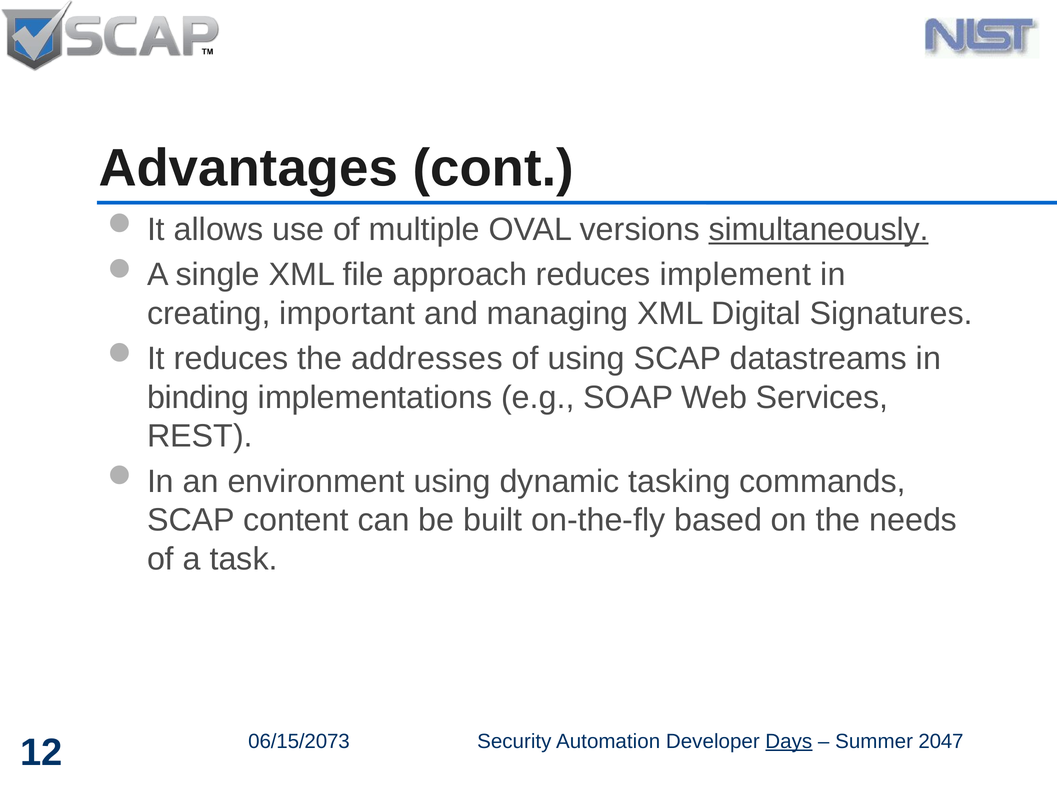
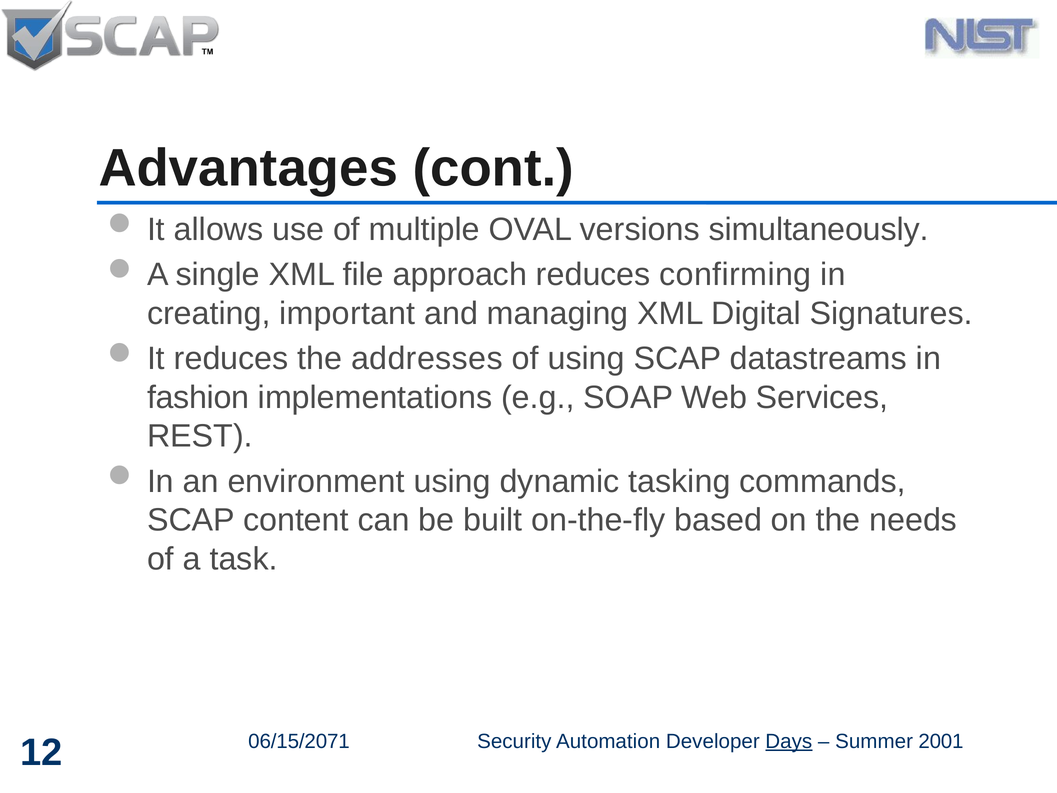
simultaneously underline: present -> none
implement: implement -> confirming
binding: binding -> fashion
06/15/2073: 06/15/2073 -> 06/15/2071
2047: 2047 -> 2001
